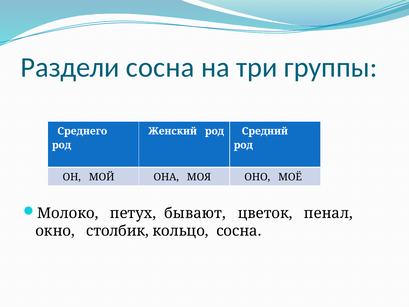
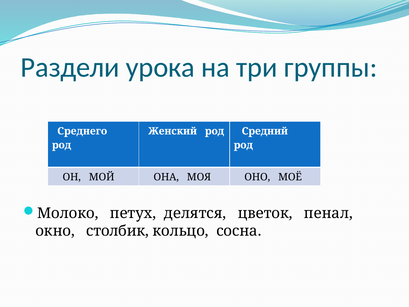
Раздели сосна: сосна -> урока
бывают: бывают -> делятся
